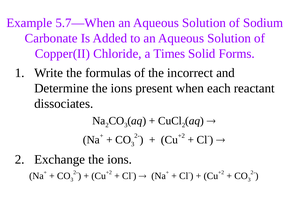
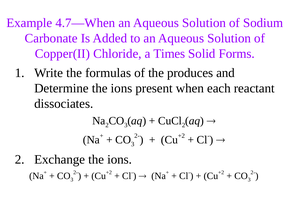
5.7—When: 5.7—When -> 4.7—When
incorrect: incorrect -> produces
